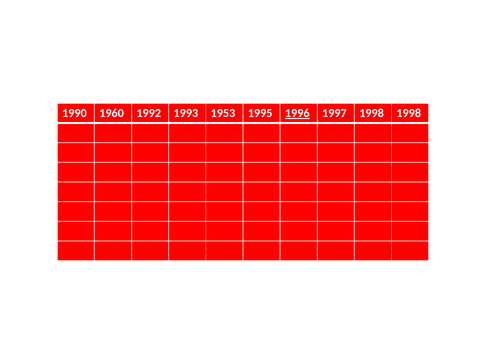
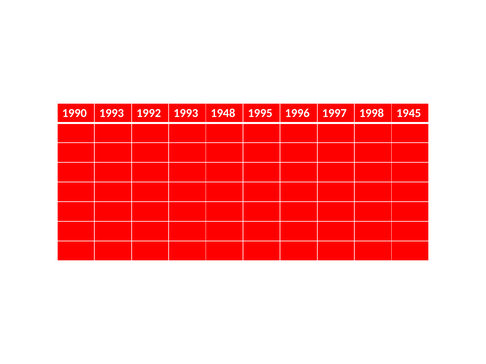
1990 1960: 1960 -> 1993
1953: 1953 -> 1948
1996 underline: present -> none
1998 1998: 1998 -> 1945
